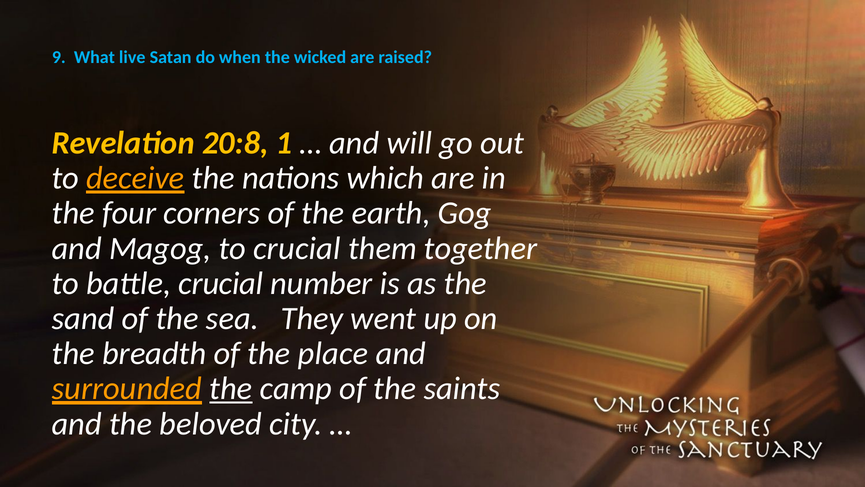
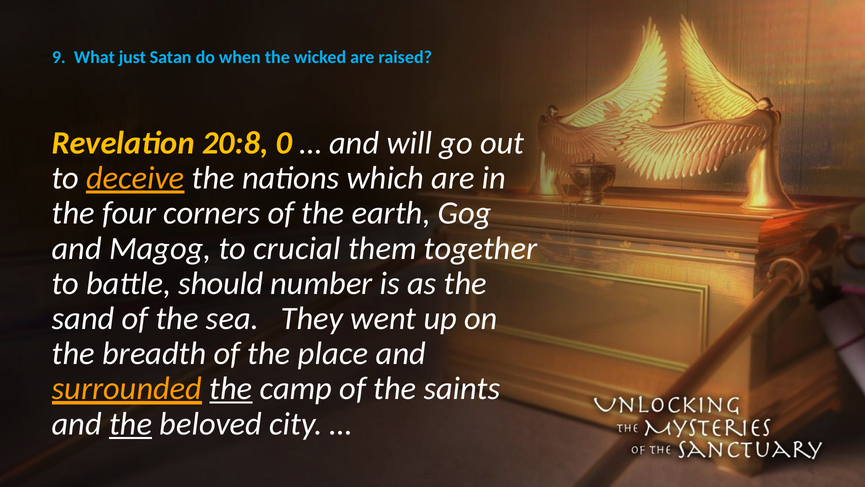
live: live -> just
1: 1 -> 0
battle crucial: crucial -> should
the at (131, 423) underline: none -> present
